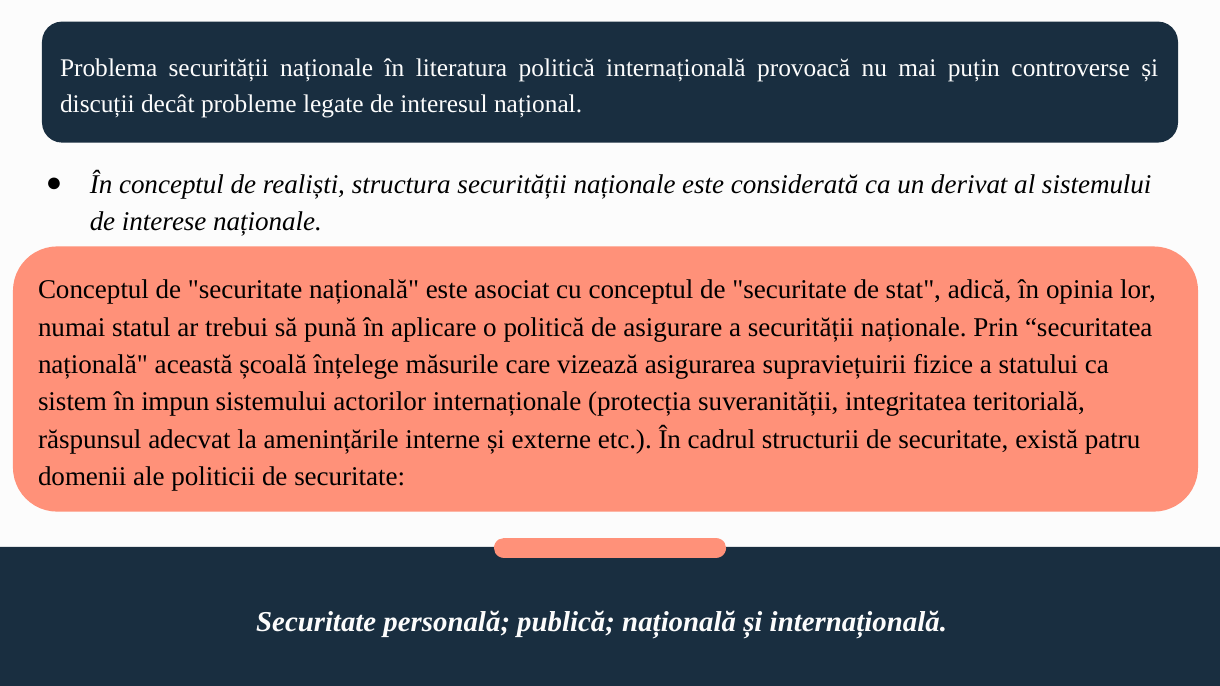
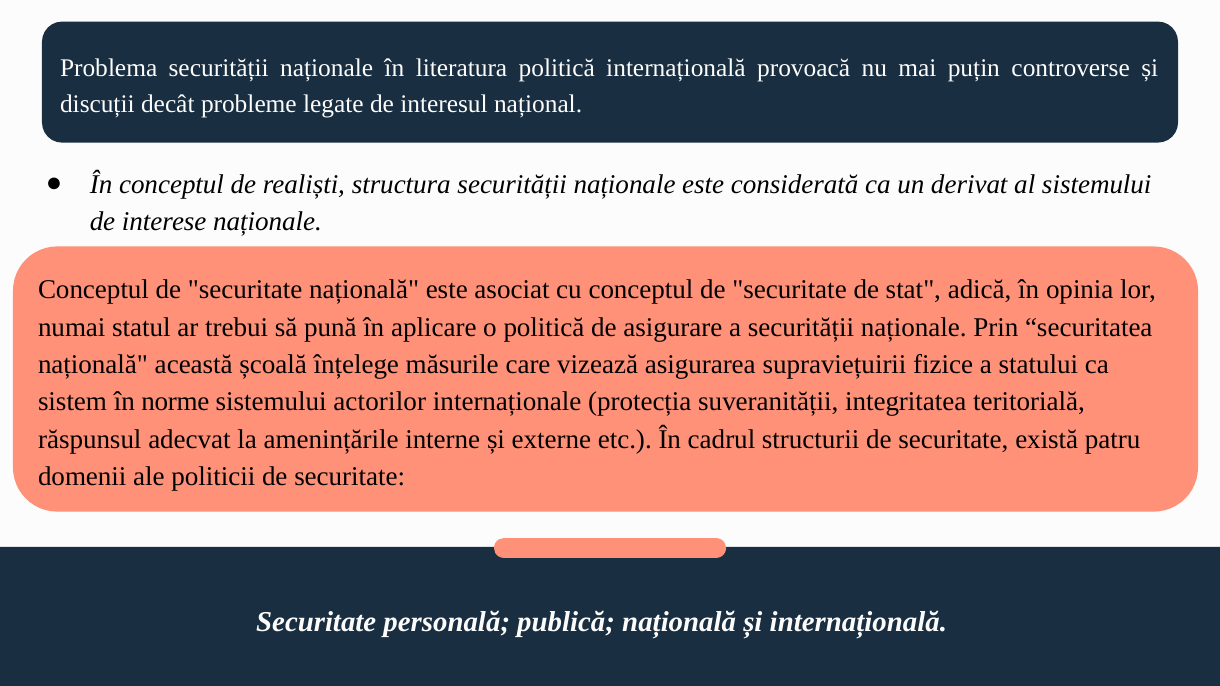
impun: impun -> norme
